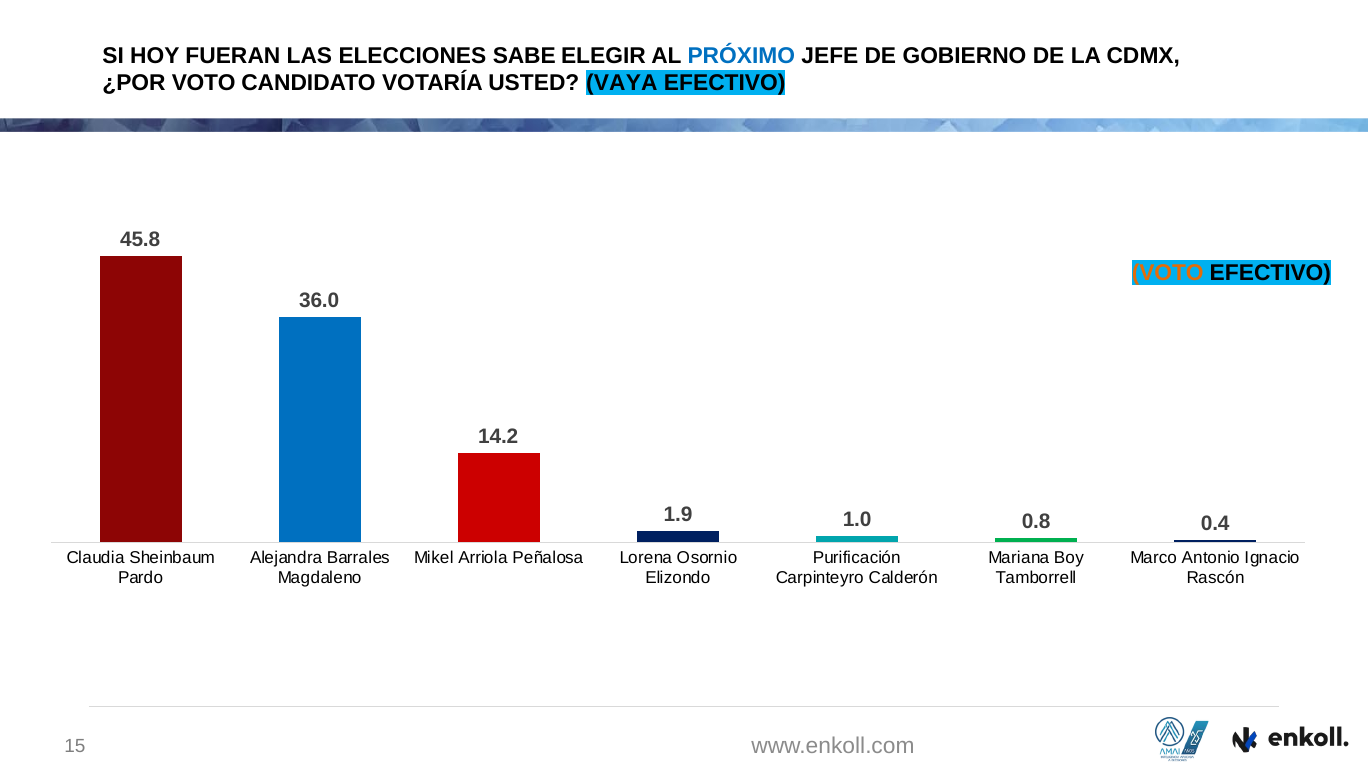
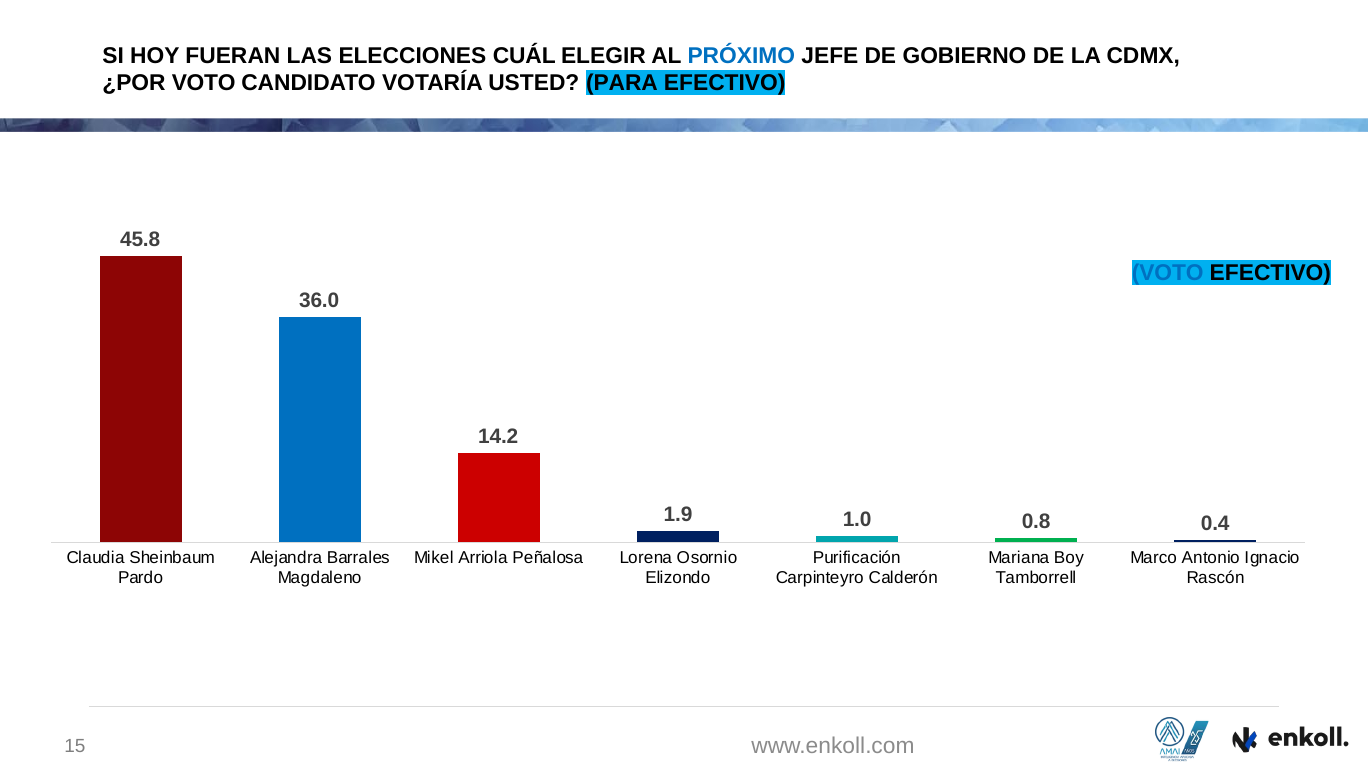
SABE: SABE -> CUÁL
VAYA: VAYA -> PARA
VOTO at (1168, 273) colour: orange -> blue
